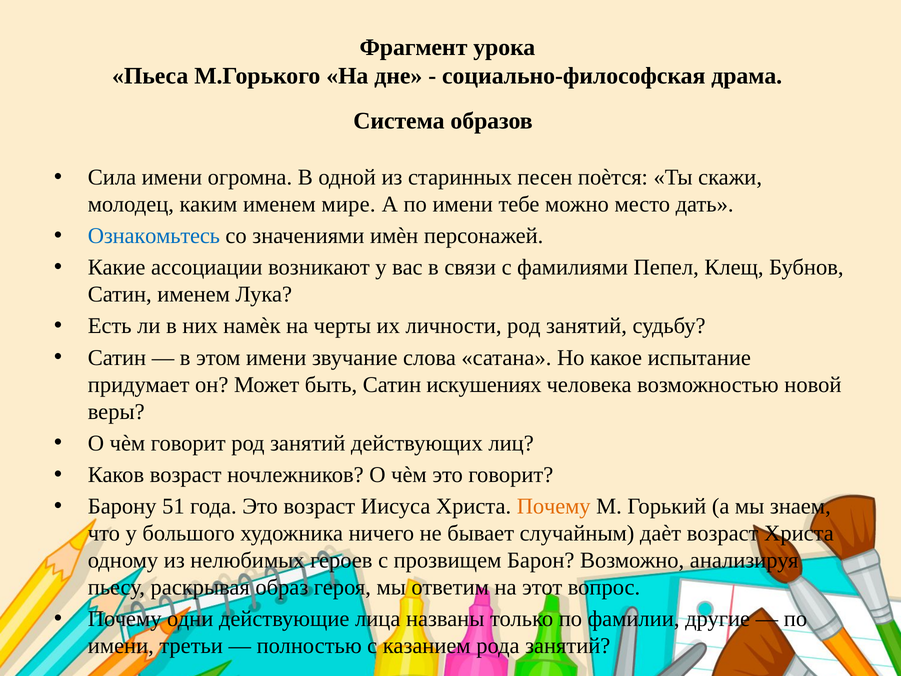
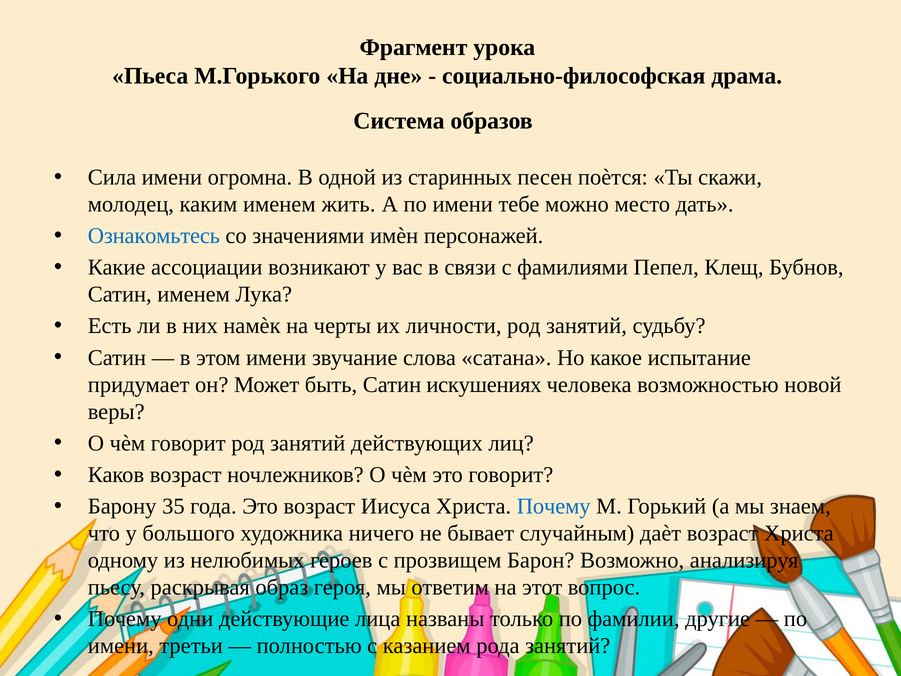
мире: мире -> жить
51: 51 -> 35
Почему at (554, 506) colour: orange -> blue
